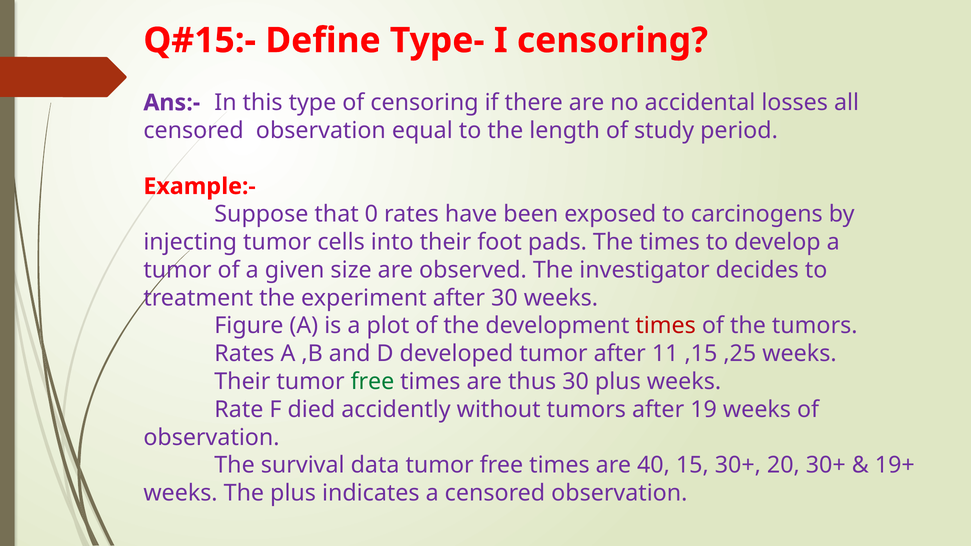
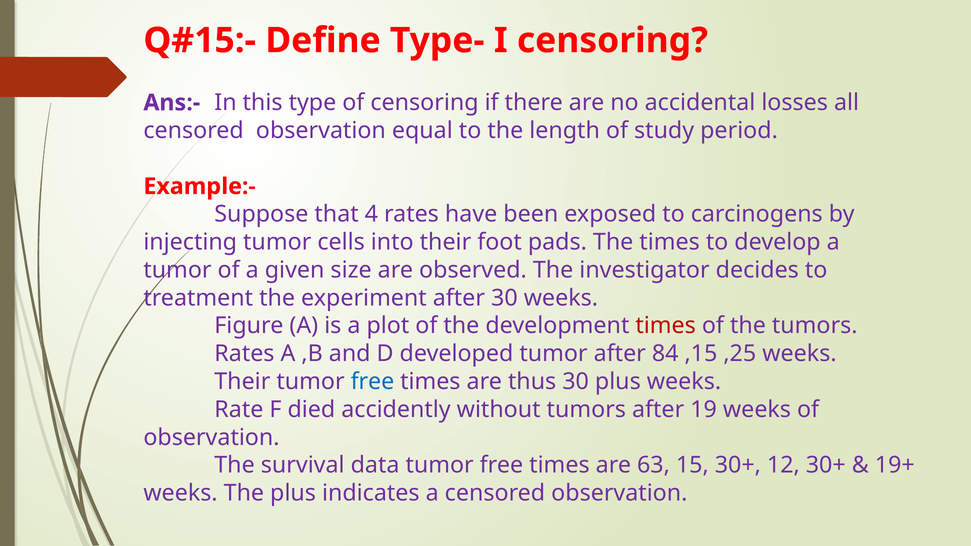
0: 0 -> 4
11: 11 -> 84
free at (372, 382) colour: green -> blue
40: 40 -> 63
20: 20 -> 12
